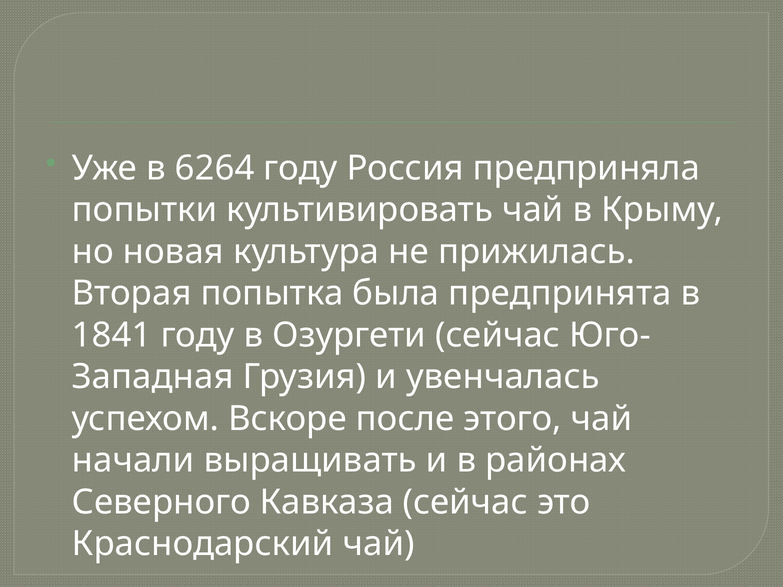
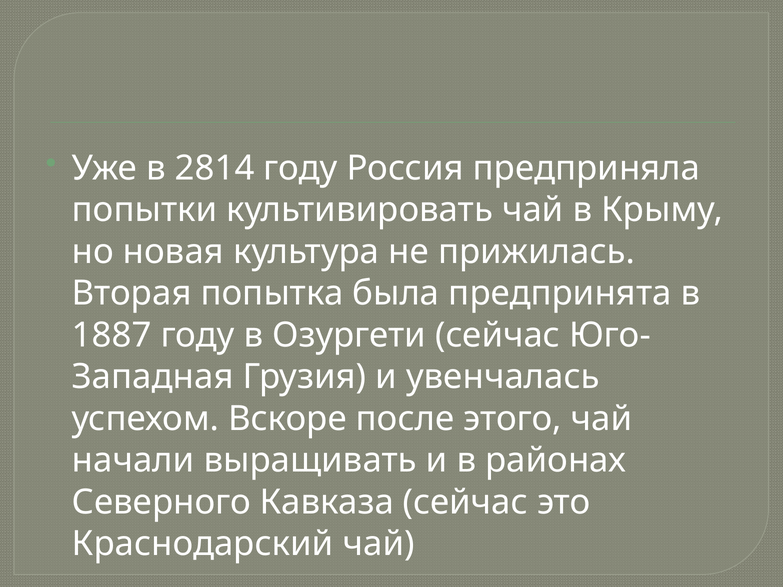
6264: 6264 -> 2814
1841: 1841 -> 1887
